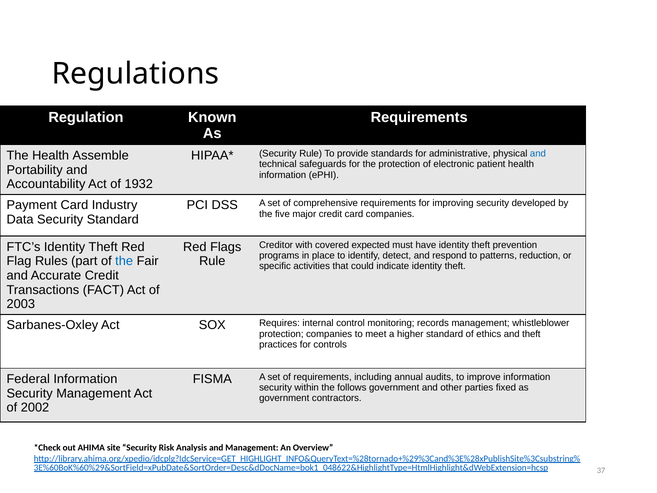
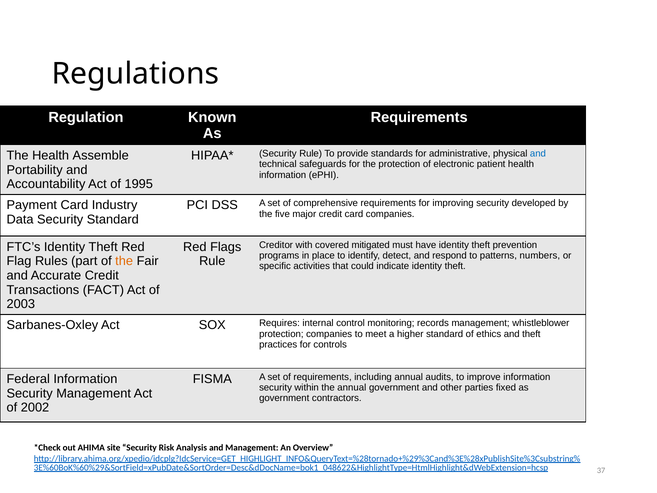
1932: 1932 -> 1995
expected: expected -> mitigated
reduction: reduction -> numbers
the at (124, 261) colour: blue -> orange
the follows: follows -> annual
